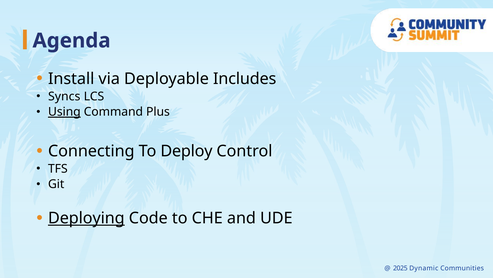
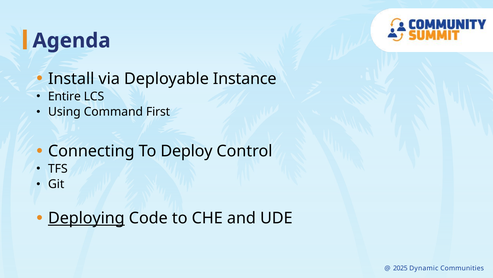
Includes: Includes -> Instance
Syncs: Syncs -> Entire
Using underline: present -> none
Plus: Plus -> First
